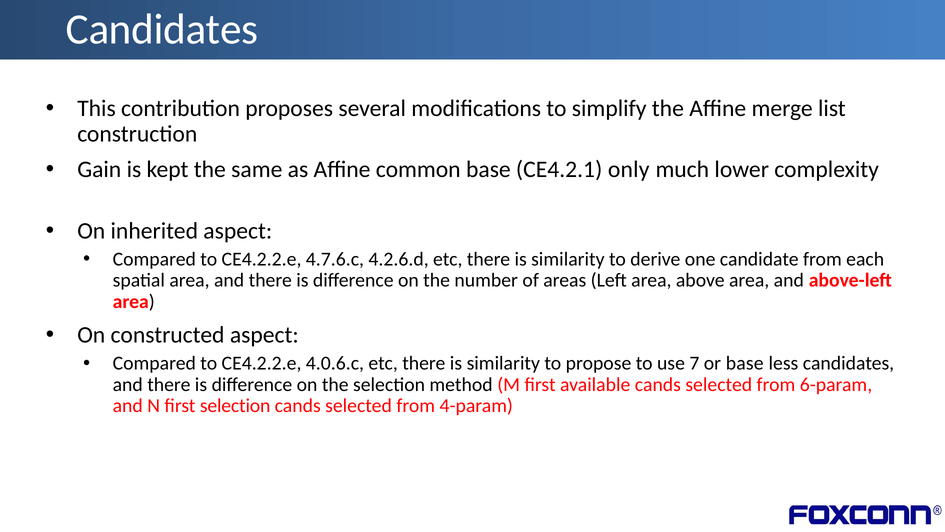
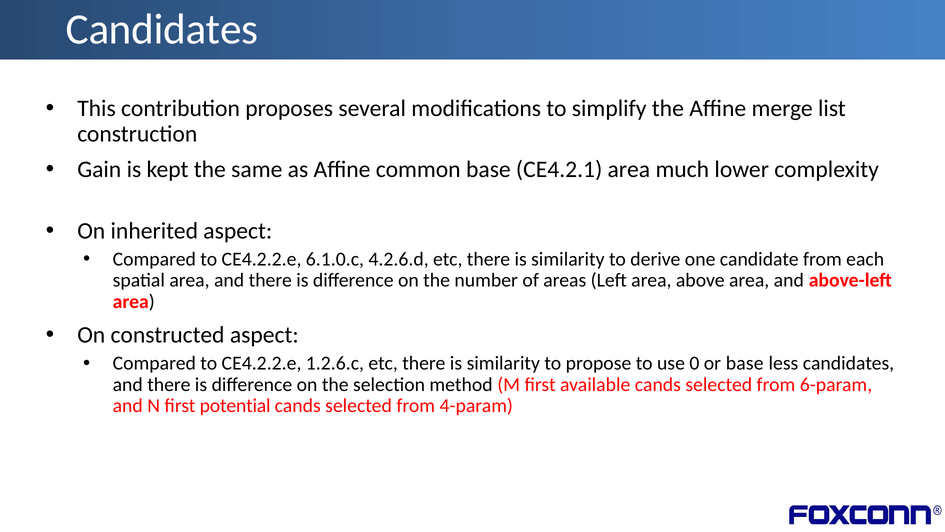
CE4.2.1 only: only -> area
4.7.6.c: 4.7.6.c -> 6.1.0.c
4.0.6.c: 4.0.6.c -> 1.2.6.c
use 7: 7 -> 0
first selection: selection -> potential
